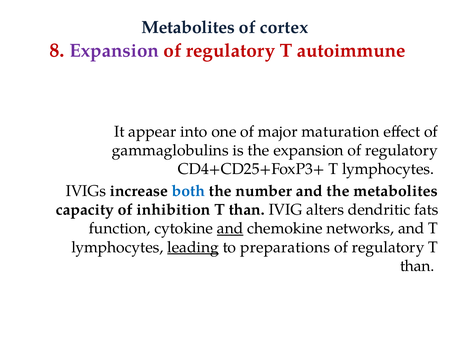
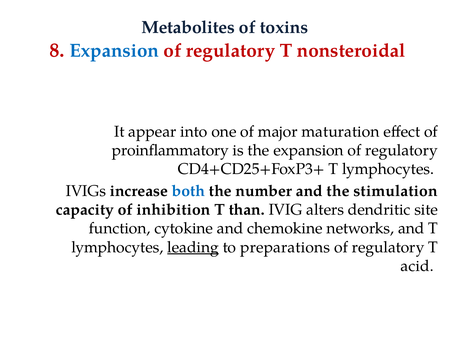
cortex: cortex -> toxins
Expansion at (114, 51) colour: purple -> blue
autoimmune: autoimmune -> nonsteroidal
gammaglobulins: gammaglobulins -> proinflammatory
the metabolites: metabolites -> stimulation
fats: fats -> site
and at (230, 228) underline: present -> none
than at (417, 266): than -> acid
